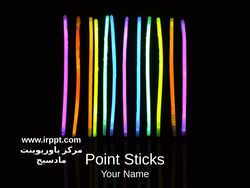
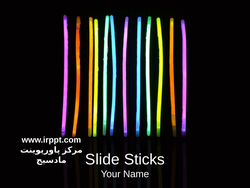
Point: Point -> Slide
